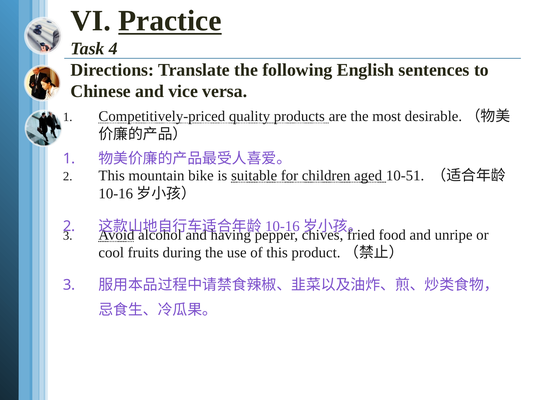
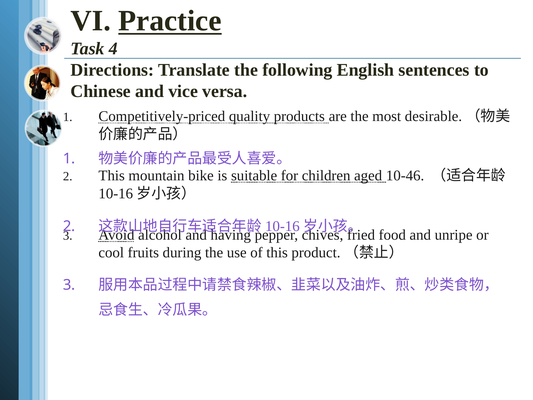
10-51: 10-51 -> 10-46
